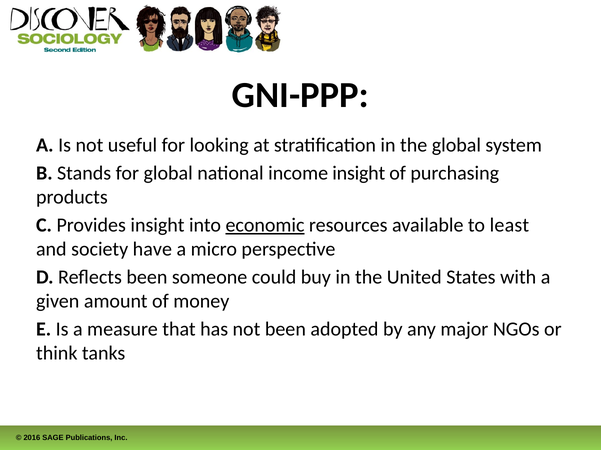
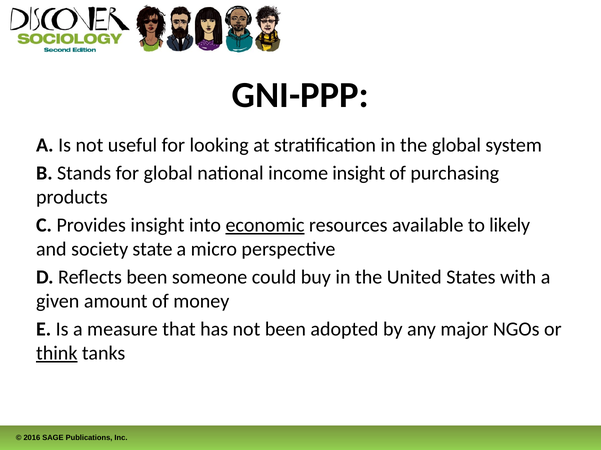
least: least -> likely
have: have -> state
think underline: none -> present
